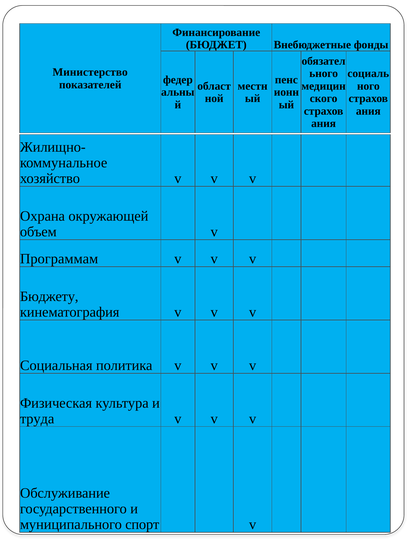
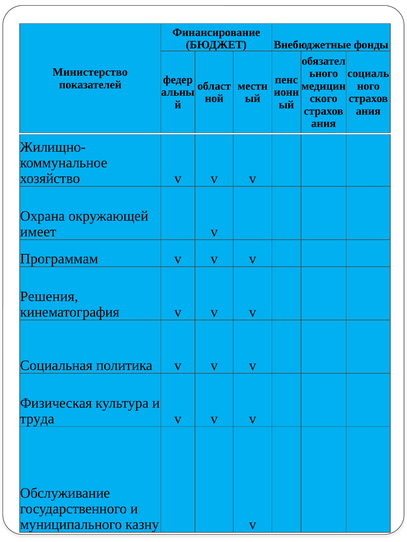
объем: объем -> имеет
Бюджету: Бюджету -> Решения
спорт: спорт -> казну
